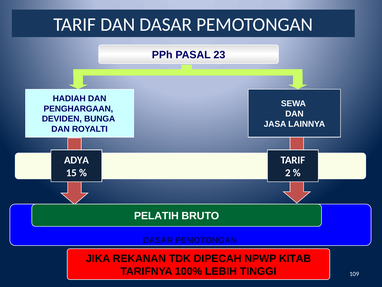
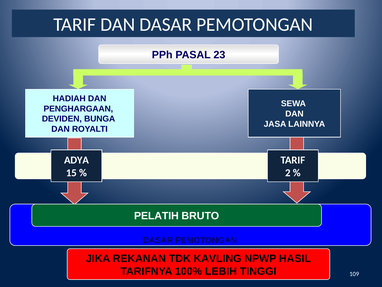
DIPECAH: DIPECAH -> KAVLING
KITAB: KITAB -> HASIL
